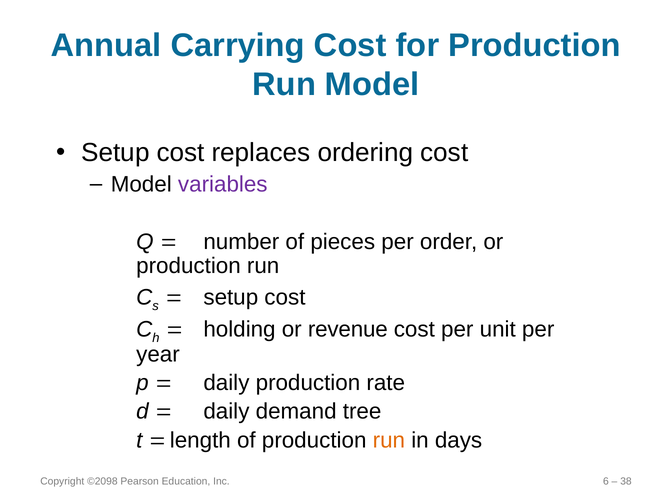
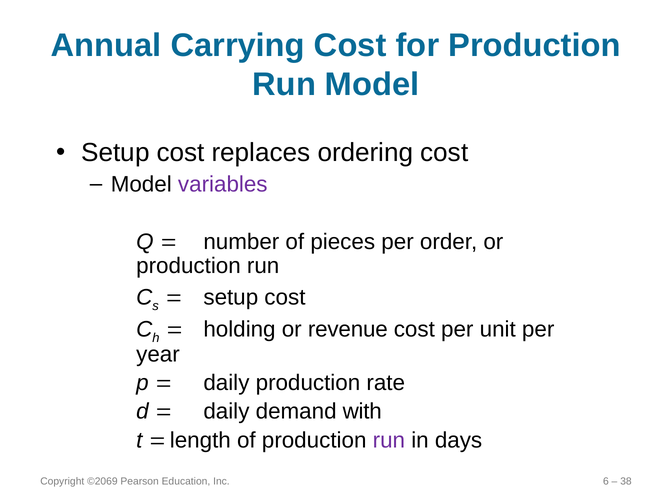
tree: tree -> with
run at (389, 440) colour: orange -> purple
©2098: ©2098 -> ©2069
